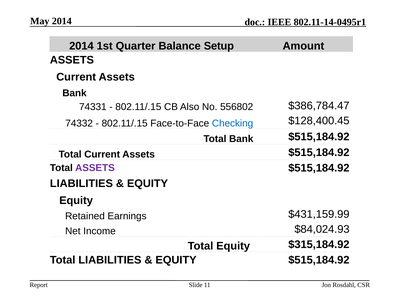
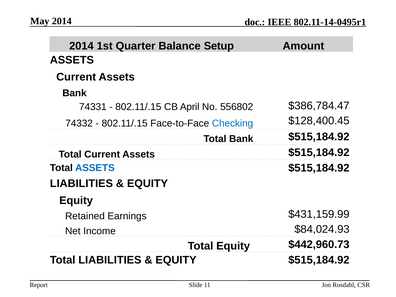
Also: Also -> April
ASSETS at (95, 168) colour: purple -> blue
$315,184.92: $315,184.92 -> $442,960.73
